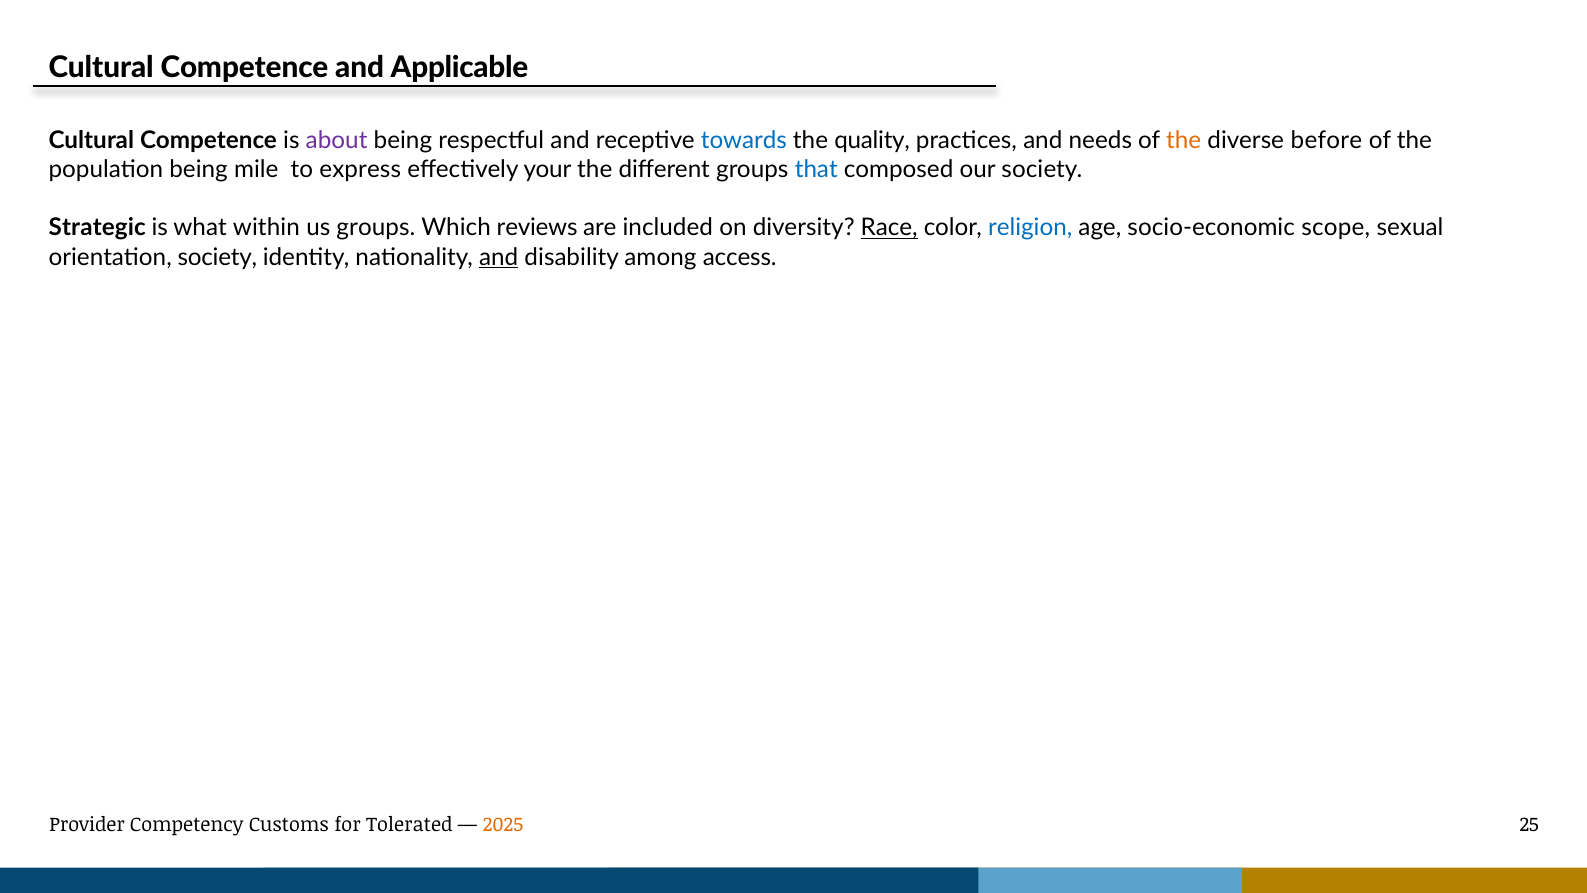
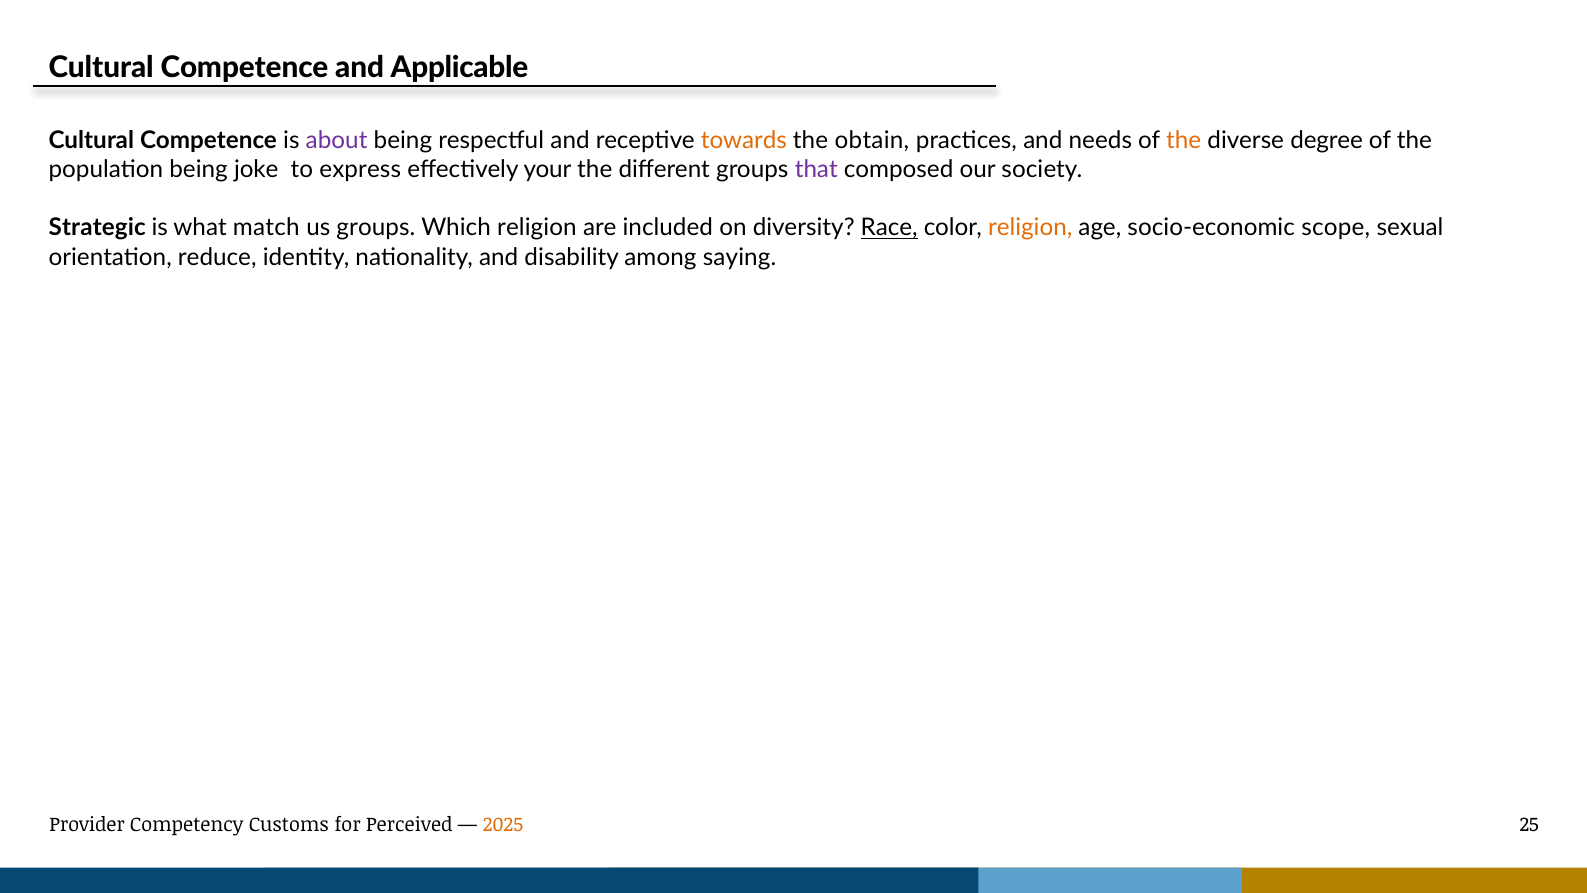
towards colour: blue -> orange
quality: quality -> obtain
before: before -> degree
mile: mile -> joke
that colour: blue -> purple
within: within -> match
Which reviews: reviews -> religion
religion at (1030, 228) colour: blue -> orange
orientation society: society -> reduce
and at (499, 257) underline: present -> none
access: access -> saying
Tolerated: Tolerated -> Perceived
